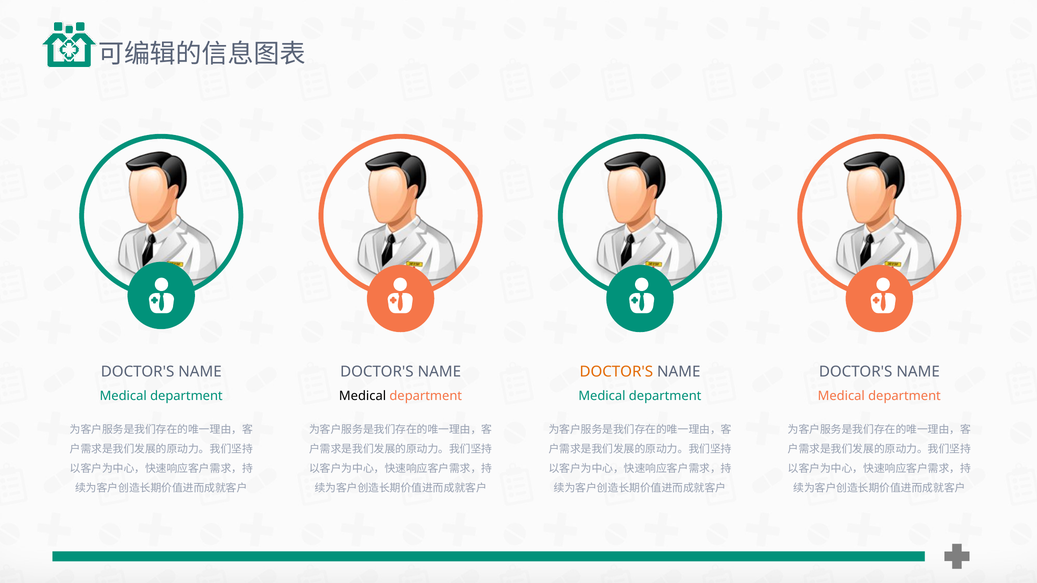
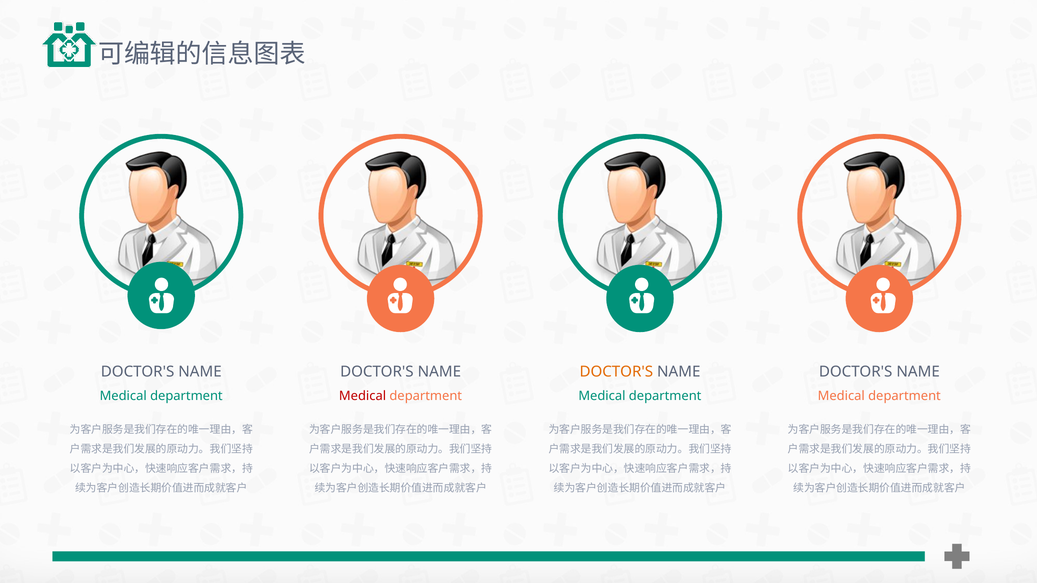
Medical at (363, 396) colour: black -> red
